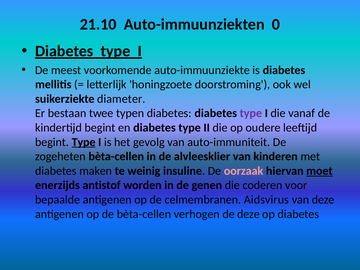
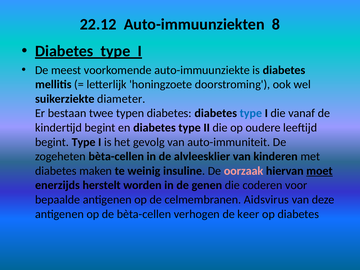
21.10: 21.10 -> 22.12
0: 0 -> 8
type at (251, 113) colour: purple -> blue
Type at (84, 142) underline: present -> none
antistof: antistof -> herstelt
de deze: deze -> keer
